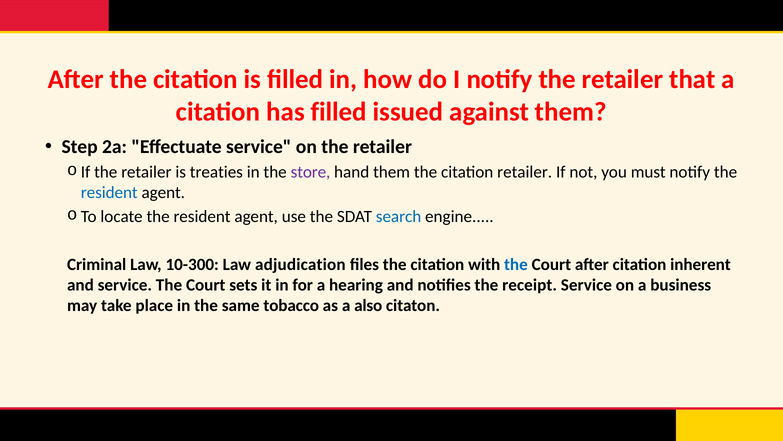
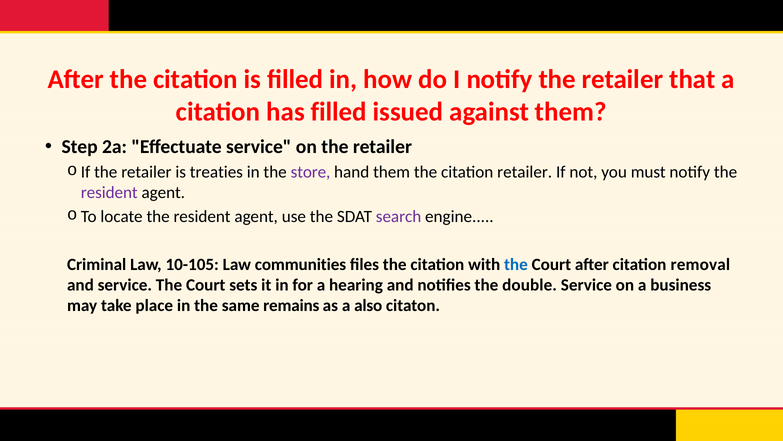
resident at (109, 192) colour: blue -> purple
search colour: blue -> purple
10-300: 10-300 -> 10-105
adjudication: adjudication -> communities
inherent: inherent -> removal
receipt: receipt -> double
tobacco: tobacco -> remains
